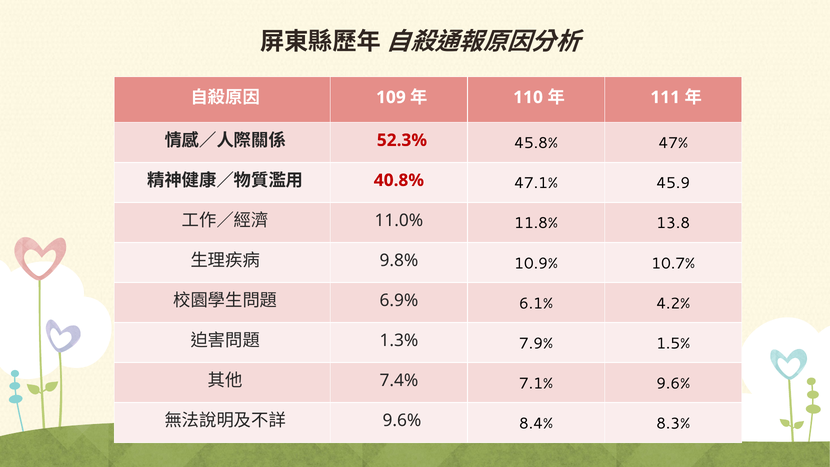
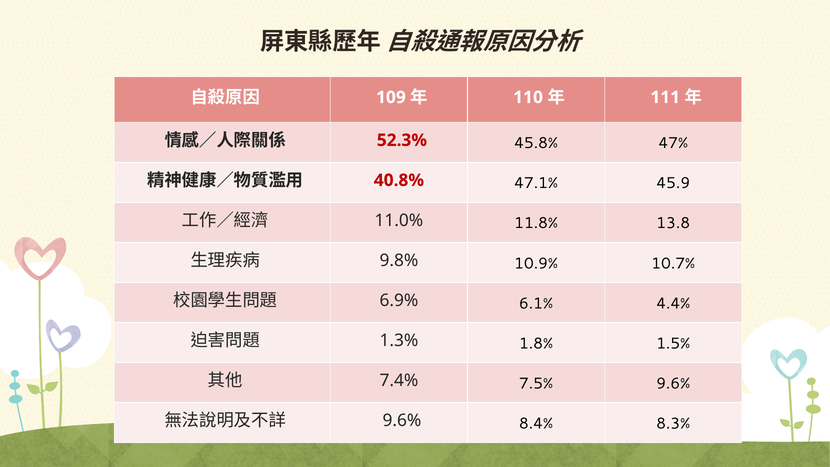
4.2%: 4.2% -> 4.4%
7.9%: 7.9% -> 1.8%
7.1%: 7.1% -> 7.5%
